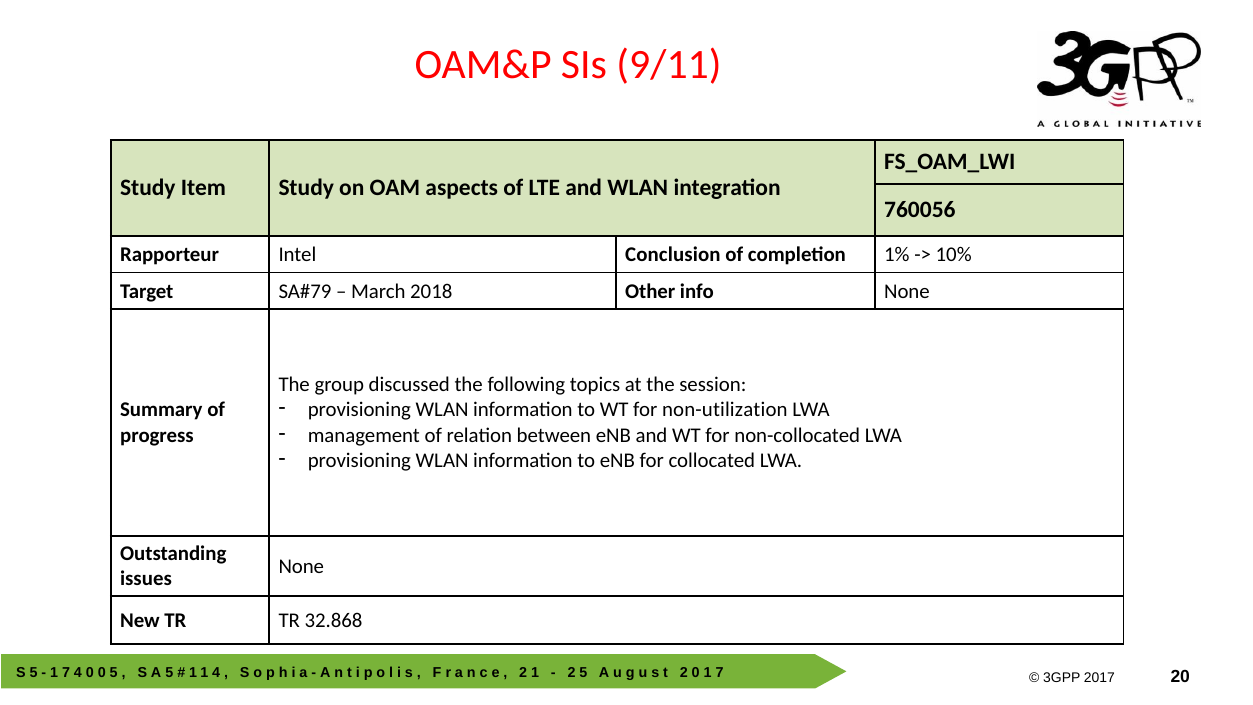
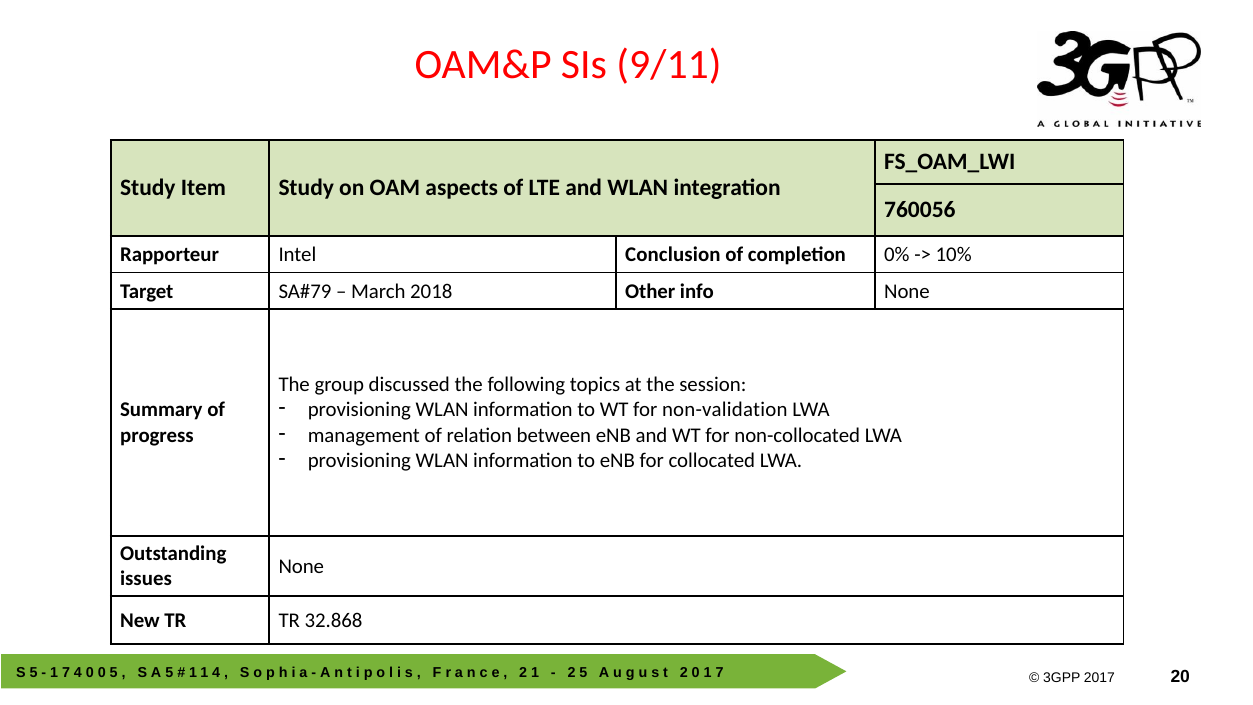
1%: 1% -> 0%
non-utilization: non-utilization -> non-validation
